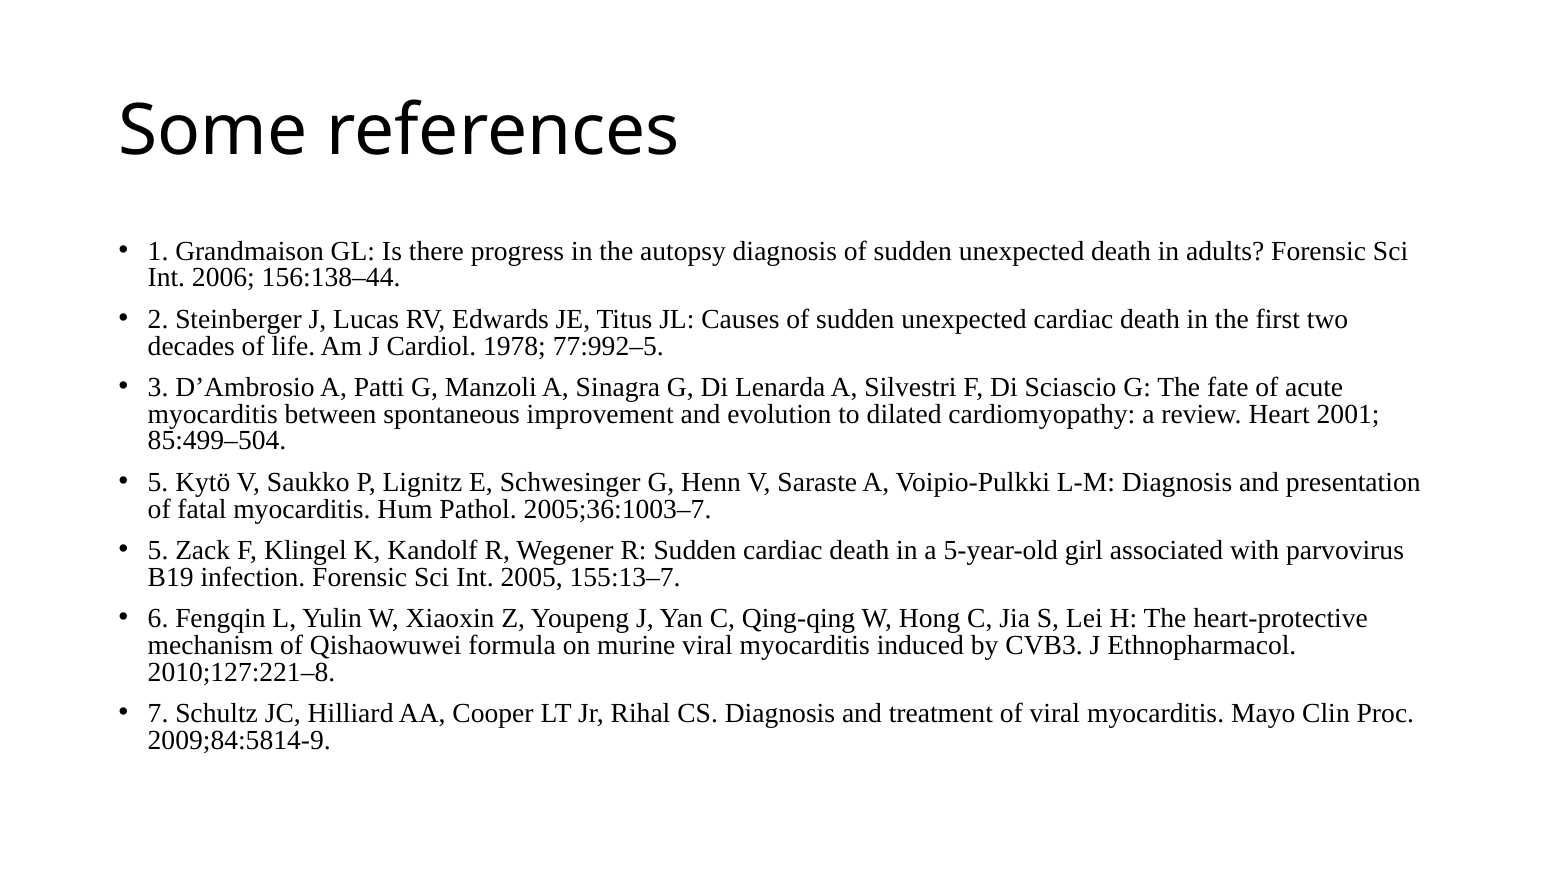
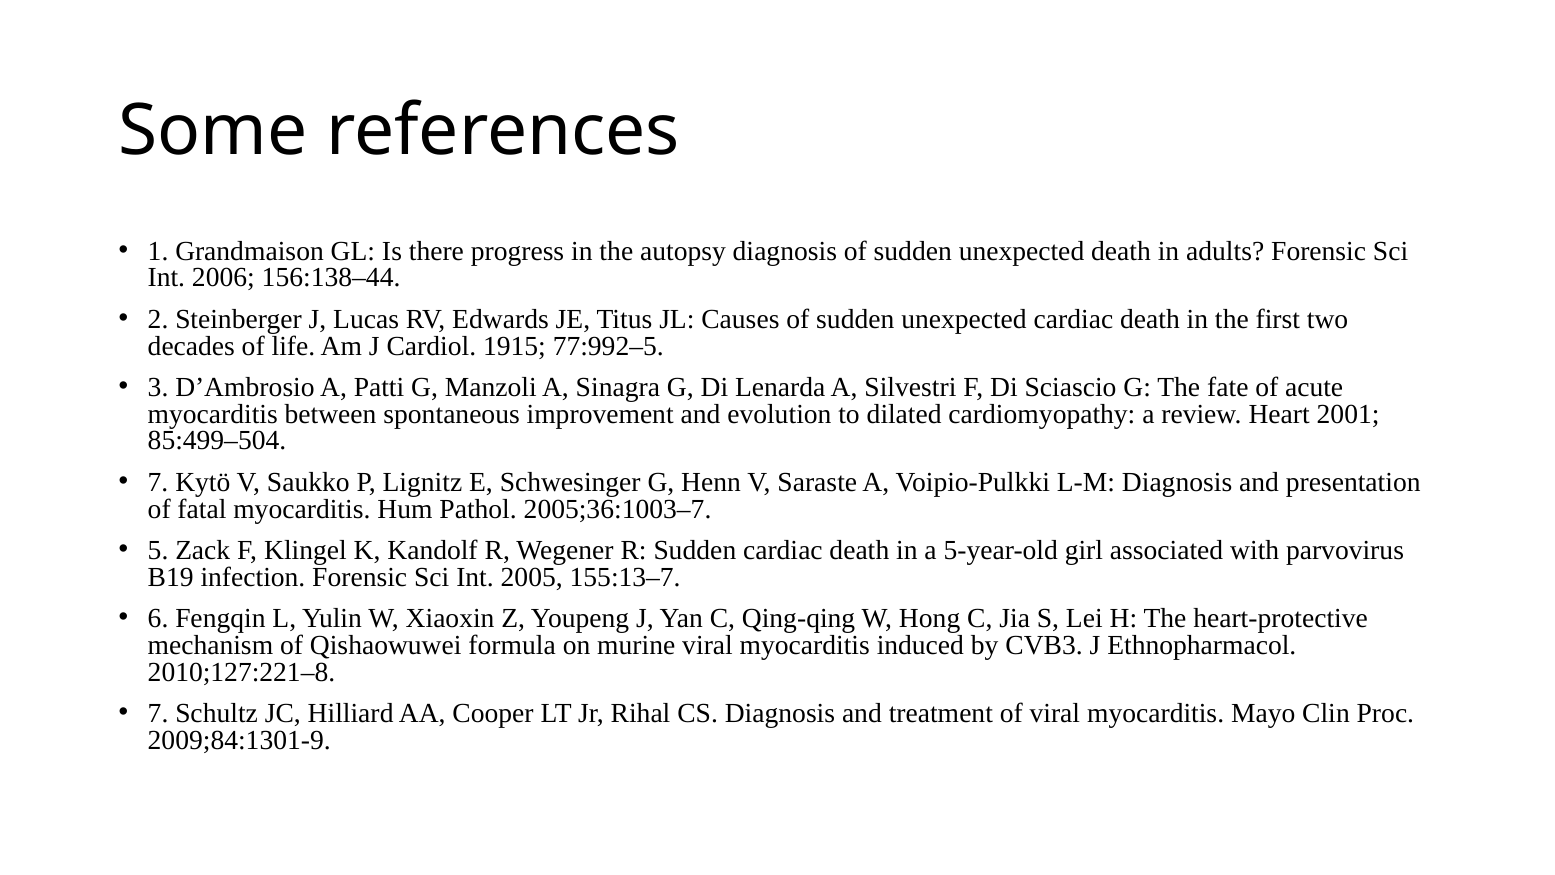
1978: 1978 -> 1915
5 at (158, 482): 5 -> 7
2009;84:5814-9: 2009;84:5814-9 -> 2009;84:1301-9
